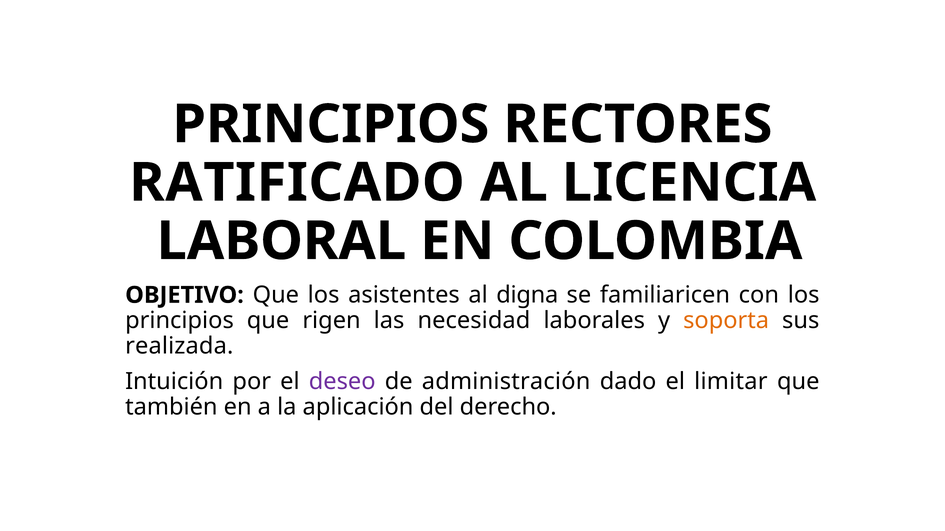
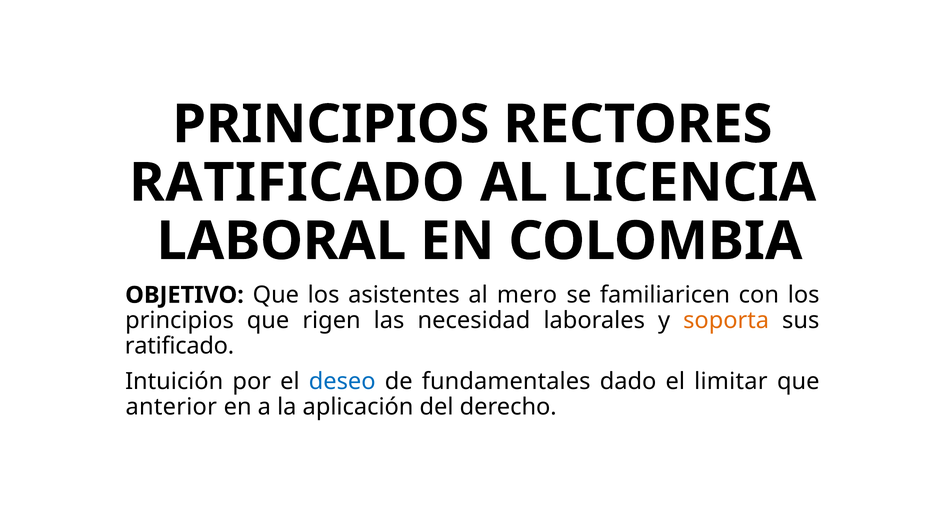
digna: digna -> mero
realizada at (179, 346): realizada -> ratificado
deseo colour: purple -> blue
administración: administración -> fundamentales
también: también -> anterior
